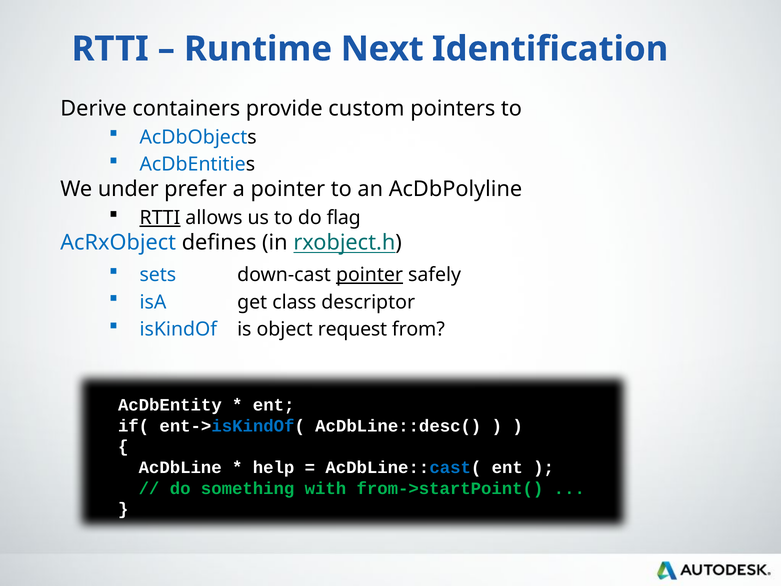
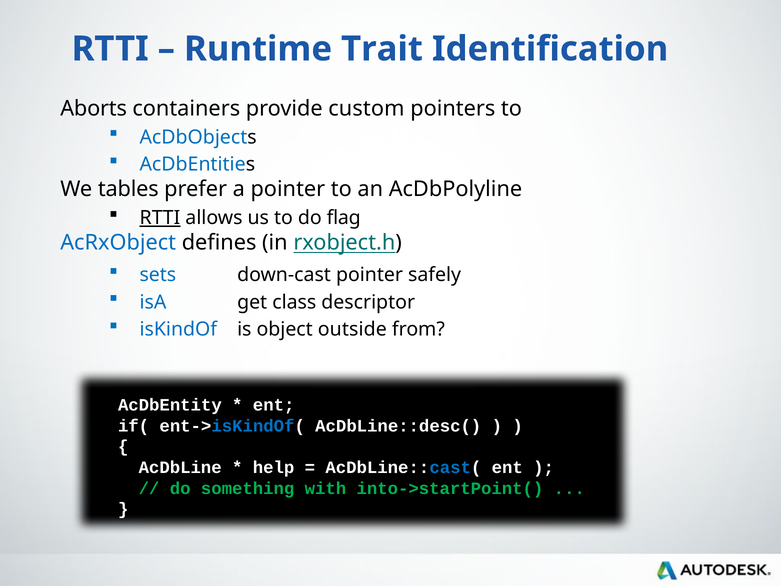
Next: Next -> Trait
Derive: Derive -> Aborts
under: under -> tables
pointer at (370, 275) underline: present -> none
request: request -> outside
from->startPoint(: from->startPoint( -> into->startPoint(
